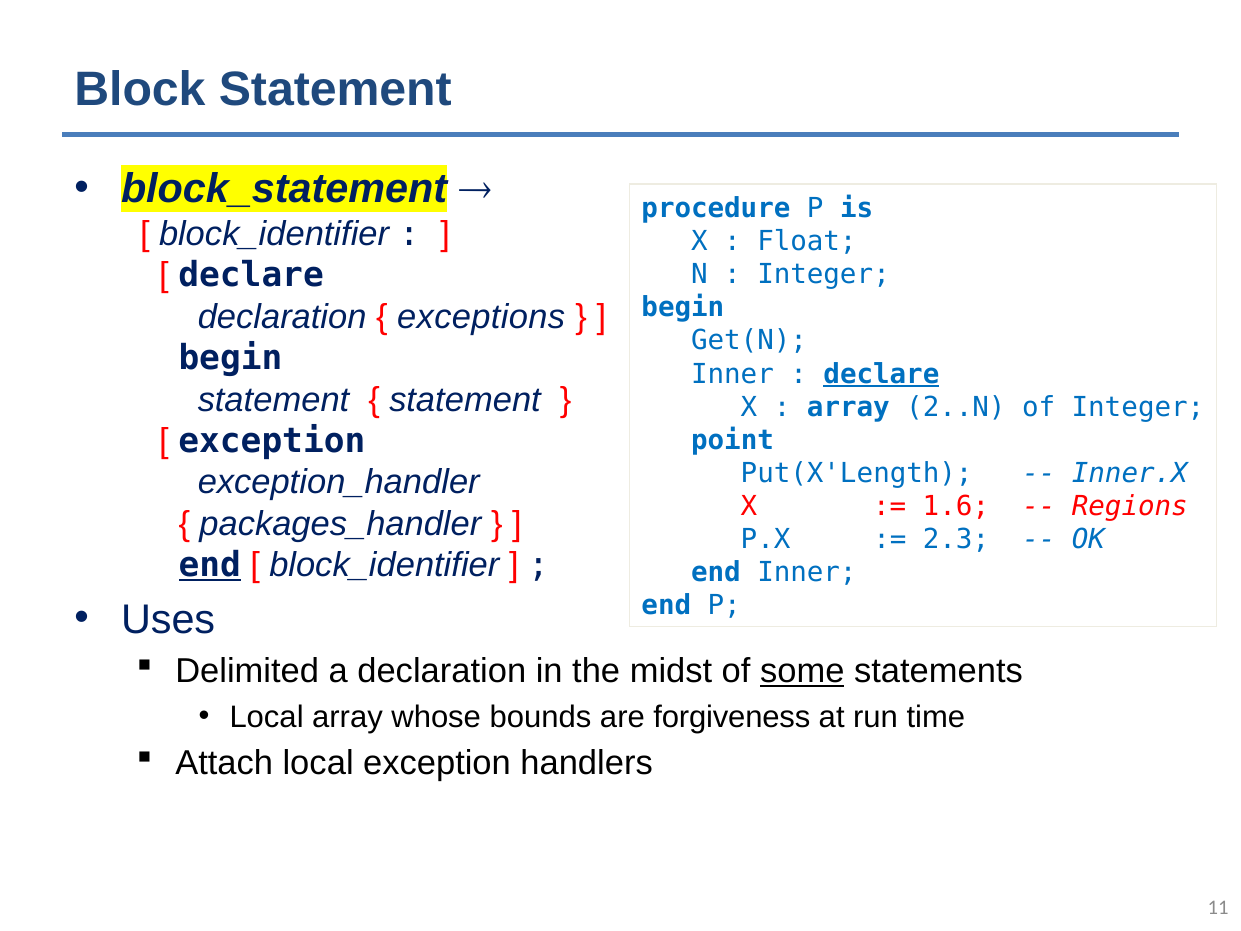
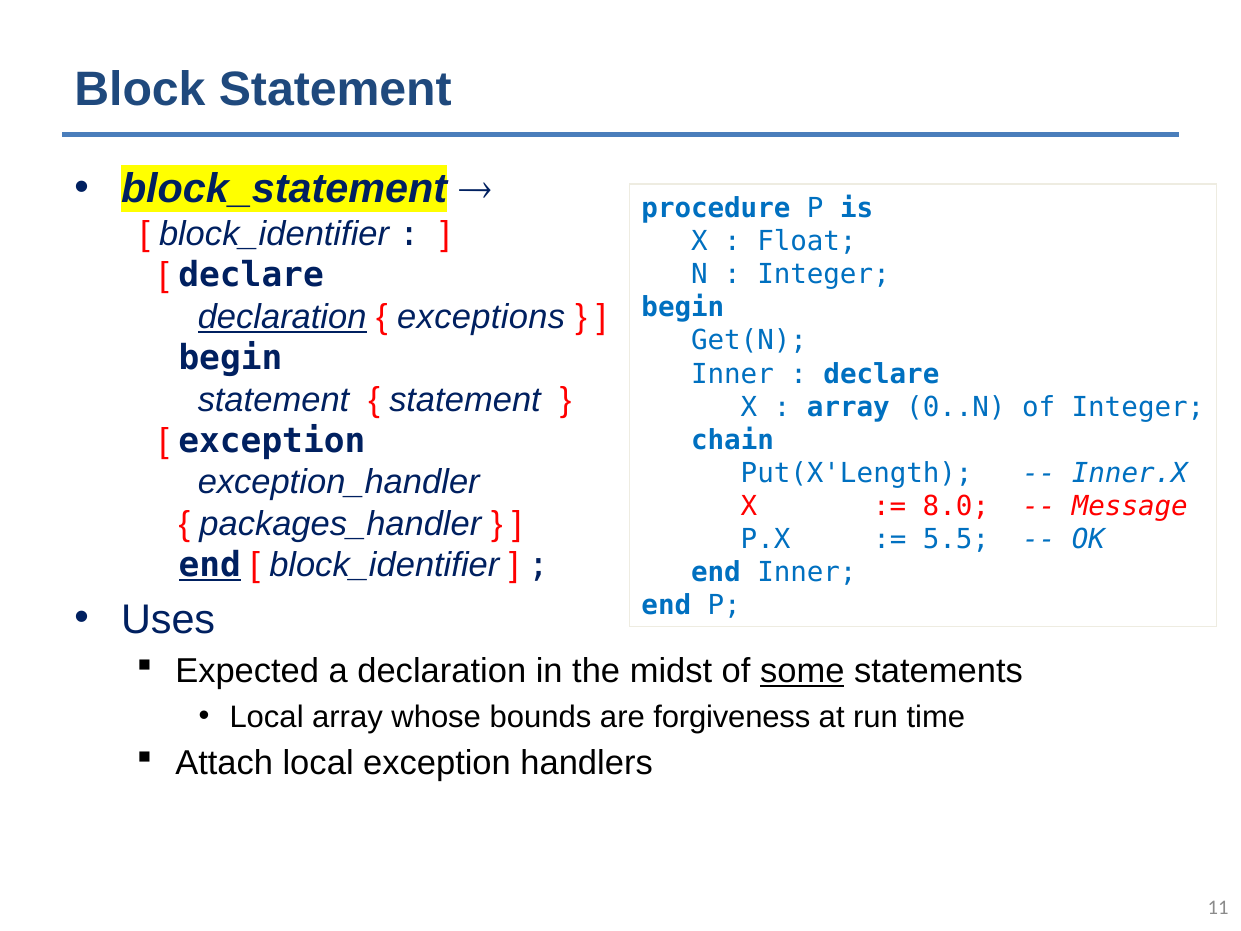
declaration at (282, 317) underline: none -> present
declare at (881, 374) underline: present -> none
2..N: 2..N -> 0..N
point: point -> chain
1.6: 1.6 -> 8.0
Regions: Regions -> Message
2.3: 2.3 -> 5.5
Delimited: Delimited -> Expected
